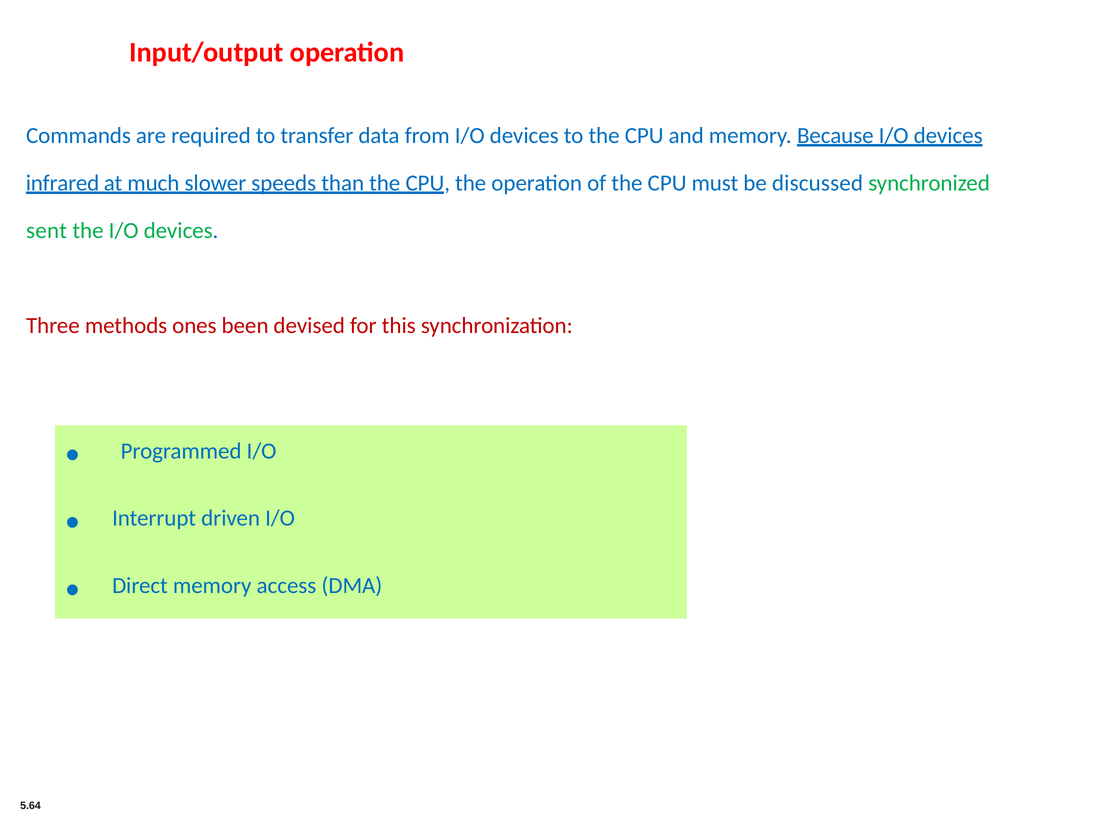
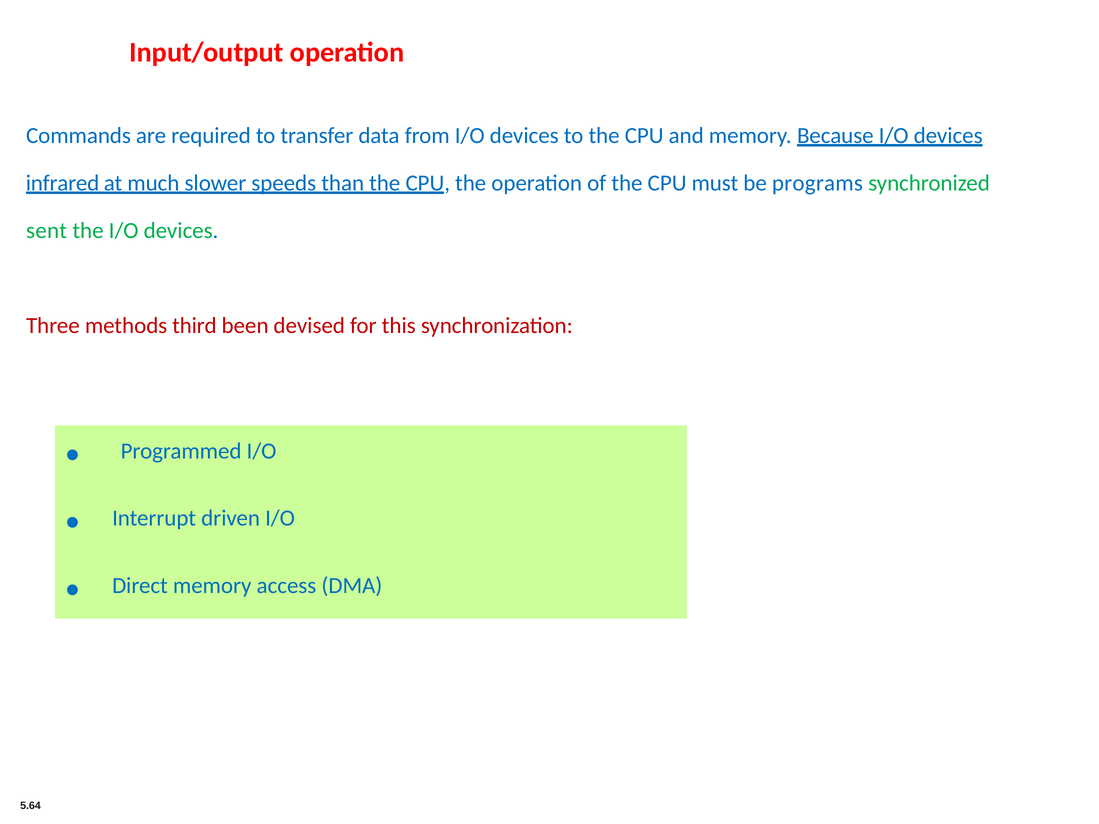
discussed: discussed -> programs
ones: ones -> third
